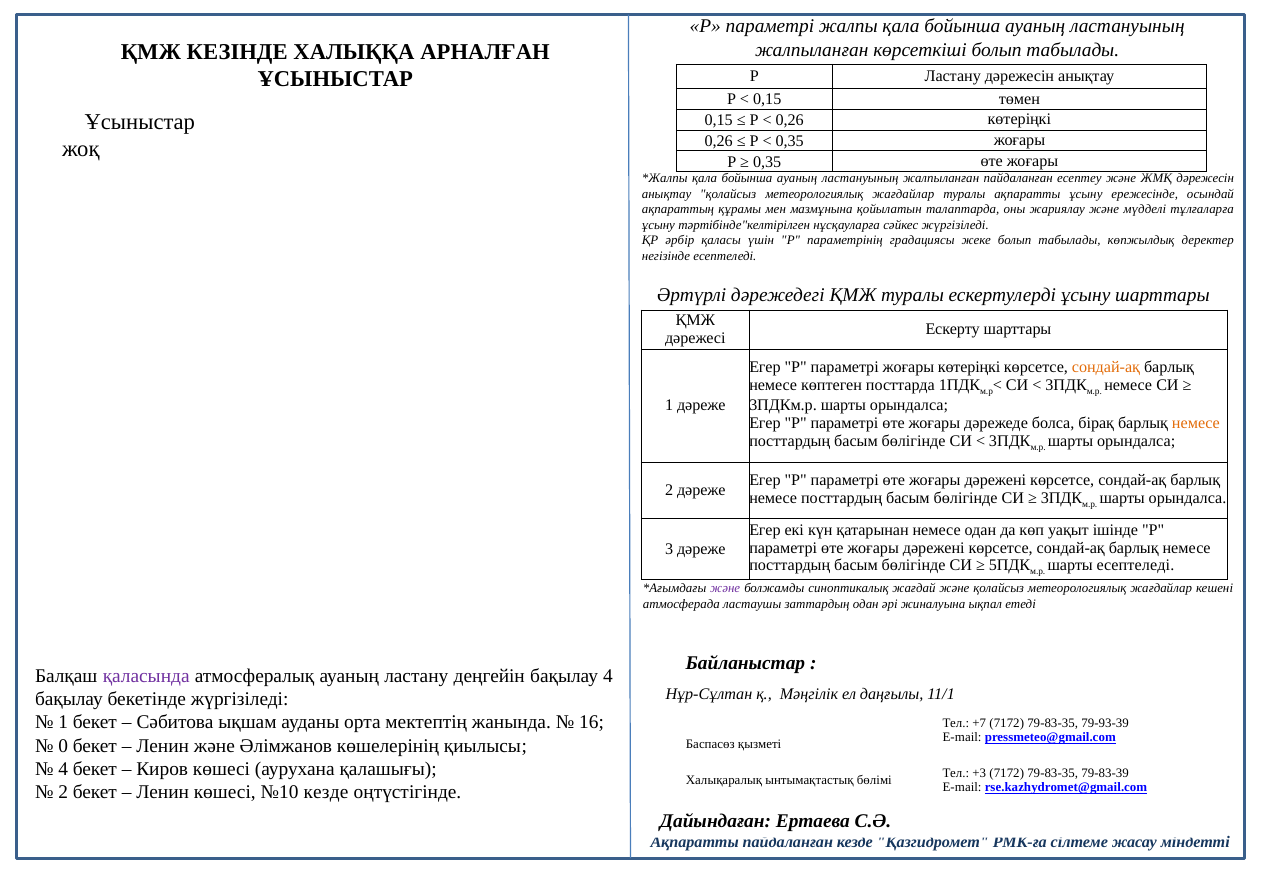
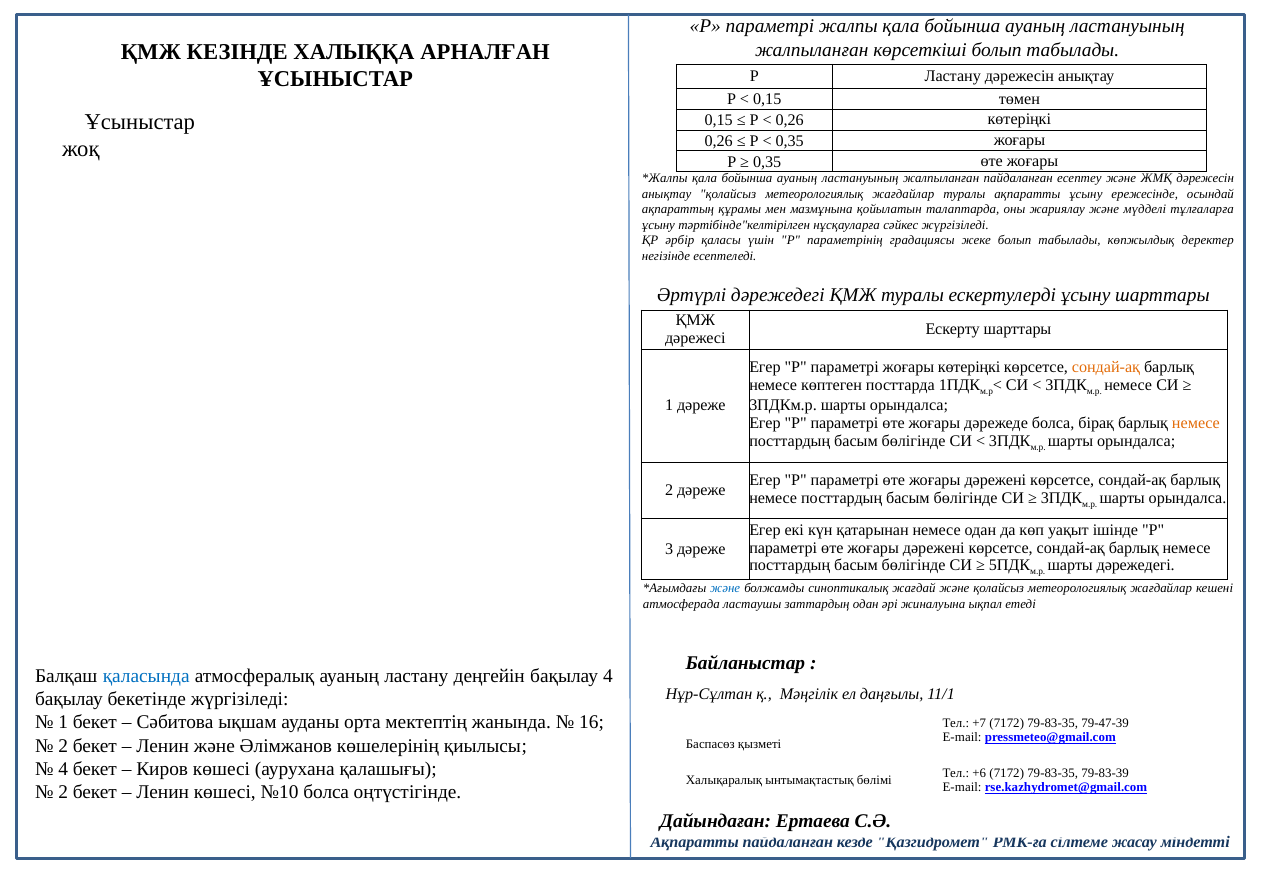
шарты есептеледі: есептеледі -> дәрежедегі
және at (725, 589) colour: purple -> blue
қаласында colour: purple -> blue
79-93-39: 79-93-39 -> 79-47-39
0 at (63, 746): 0 -> 2
+3: +3 -> +6
№10 кезде: кезде -> болса
